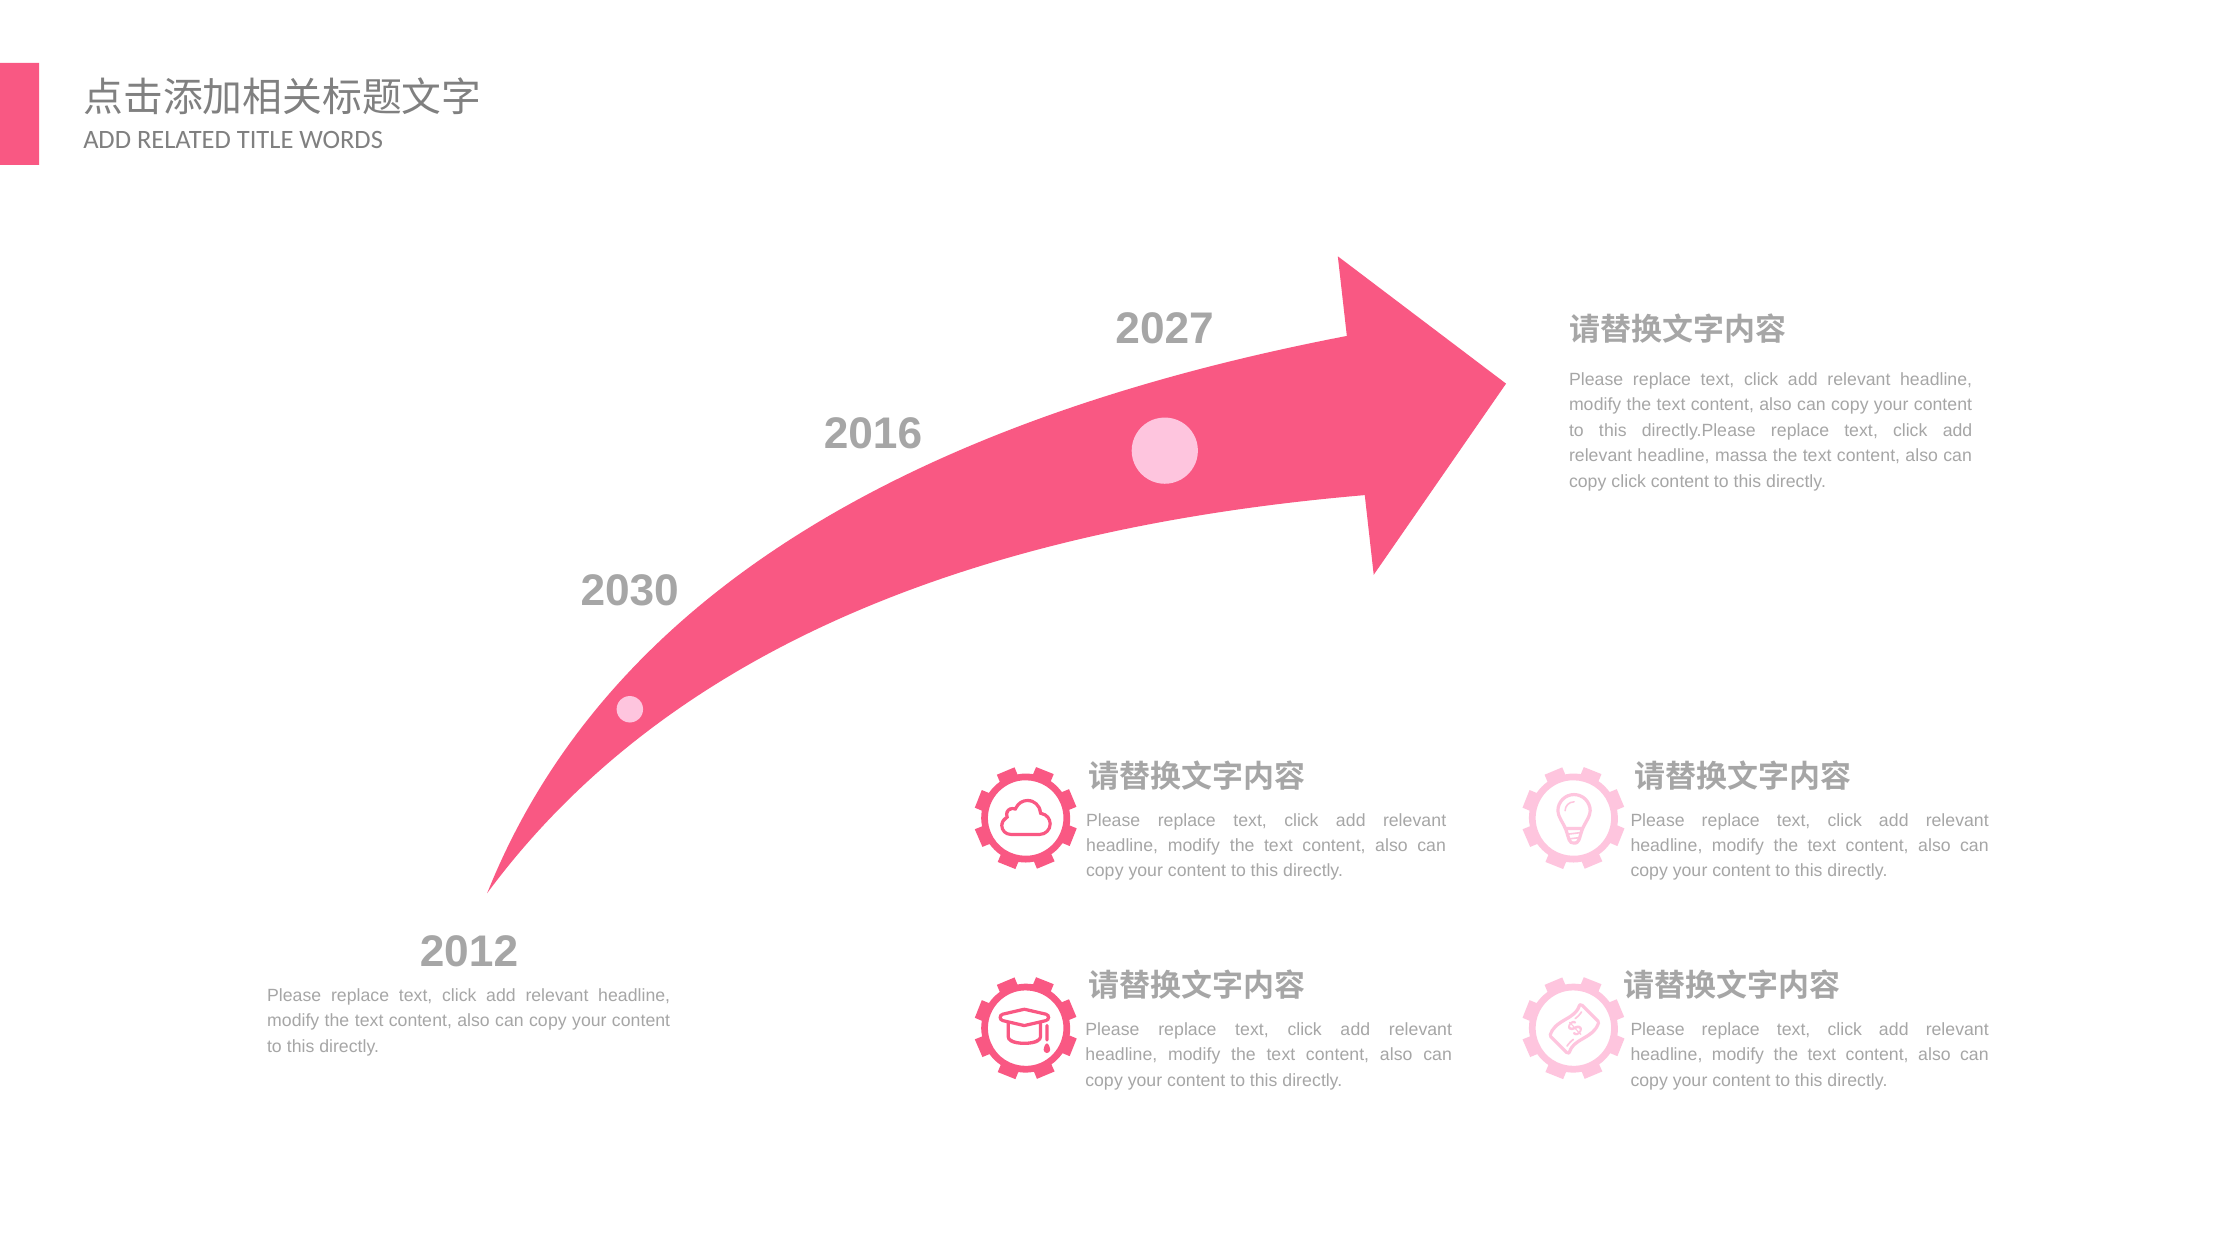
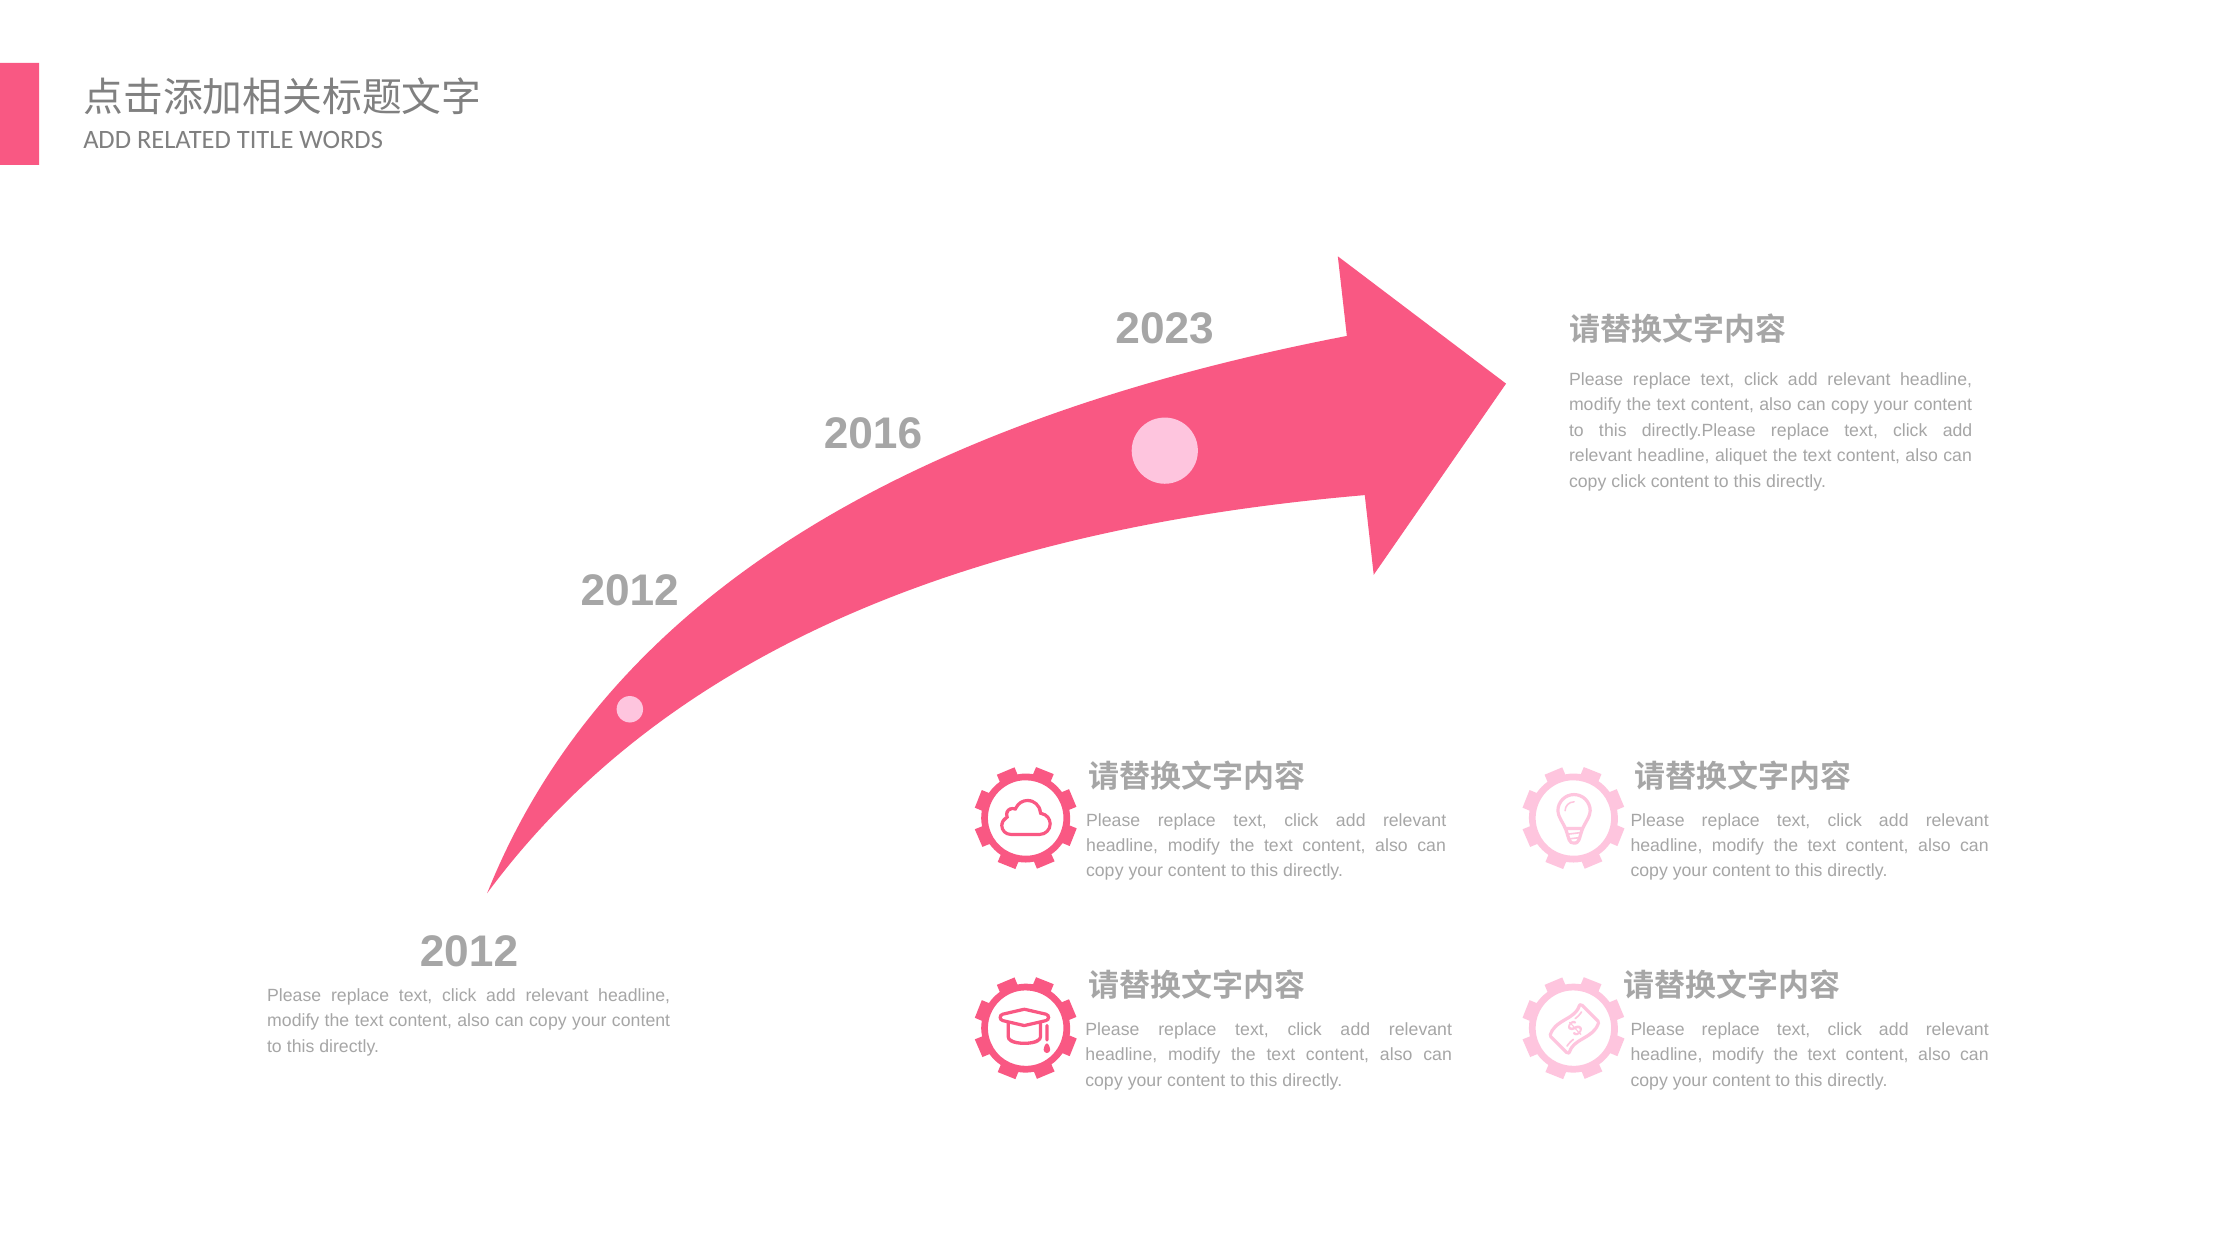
2027: 2027 -> 2023
massa: massa -> aliquet
2030 at (630, 591): 2030 -> 2012
